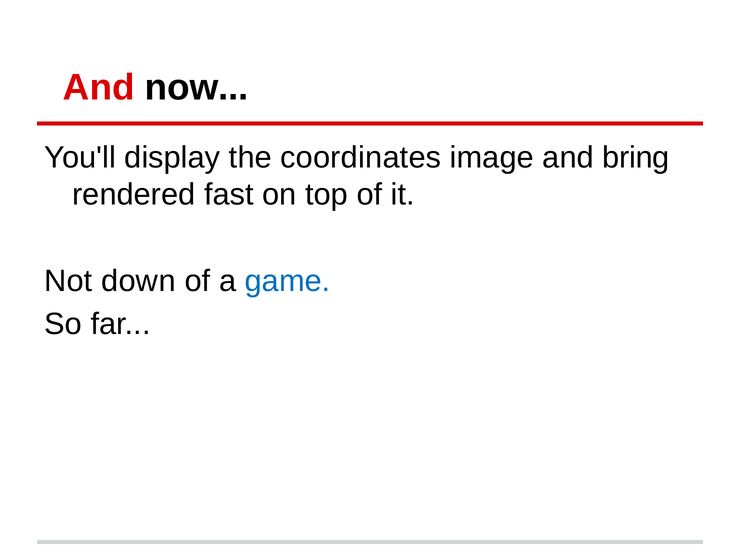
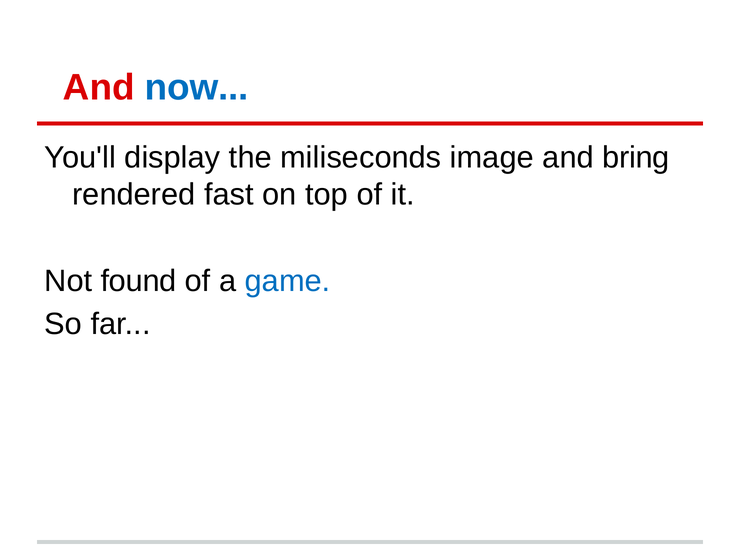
now colour: black -> blue
coordinates: coordinates -> miliseconds
down: down -> found
